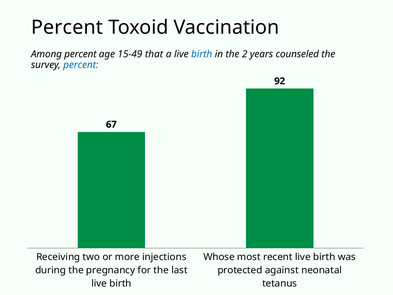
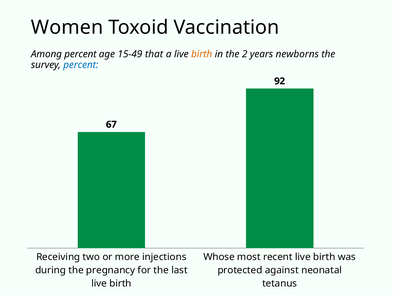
Percent at (67, 27): Percent -> Women
birth at (202, 54) colour: blue -> orange
counseled: counseled -> newborns
